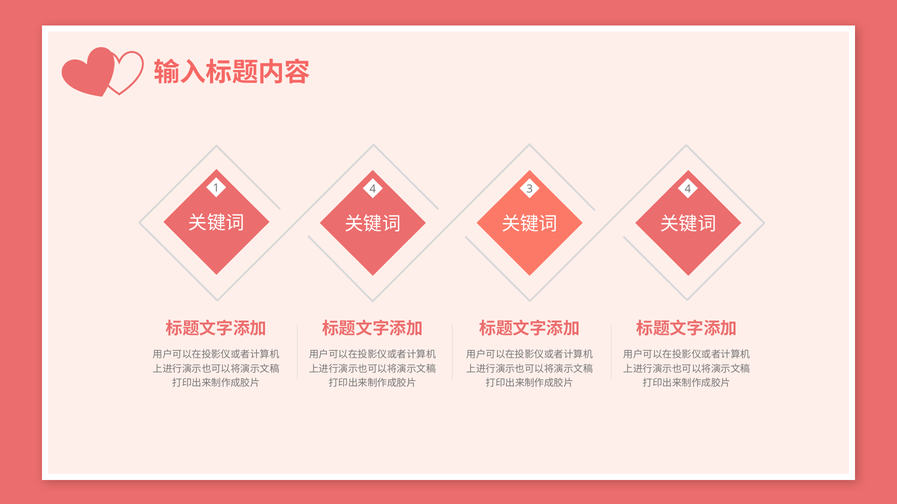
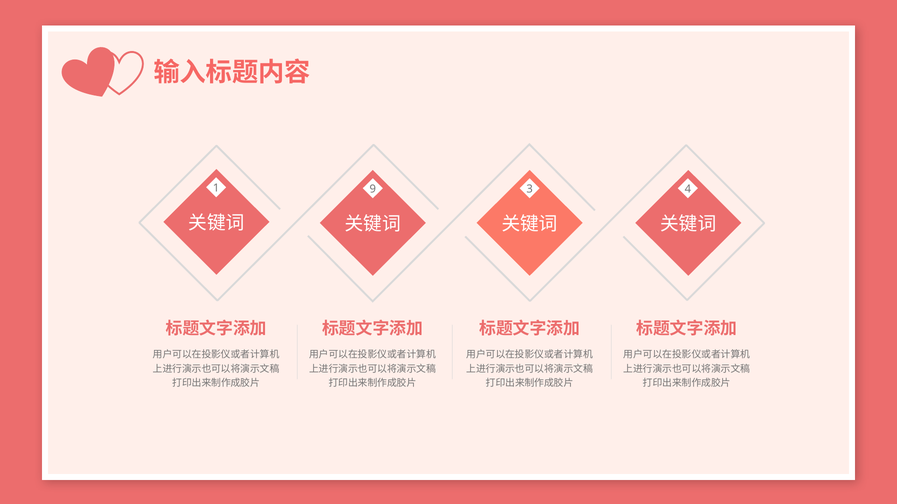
1 4: 4 -> 9
